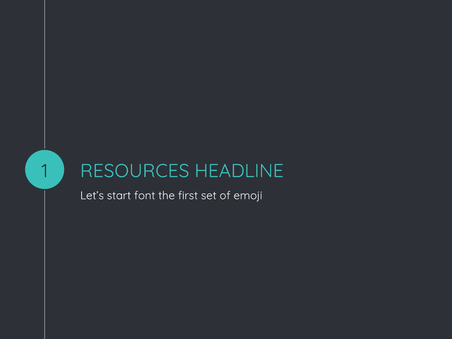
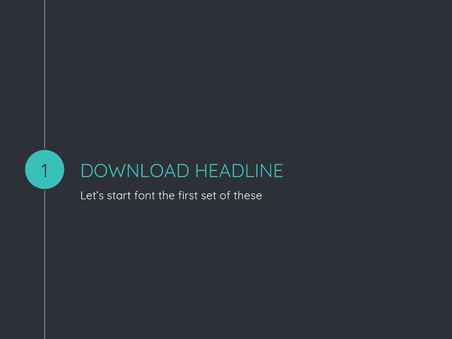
RESOURCES: RESOURCES -> DOWNLOAD
emoji: emoji -> these
